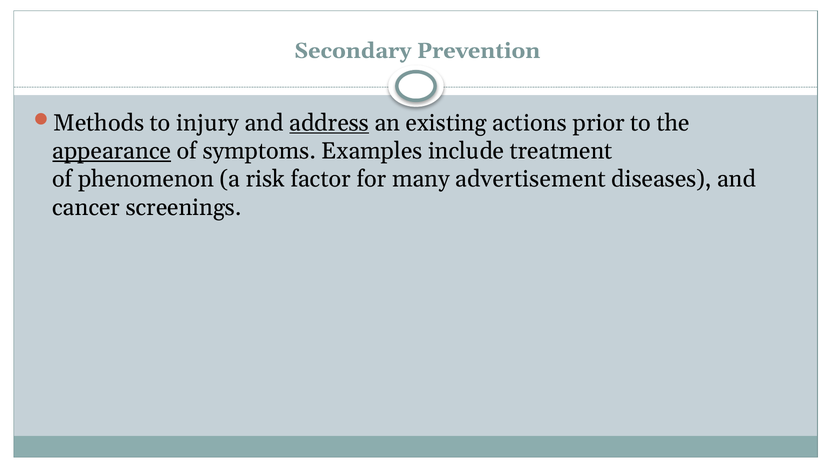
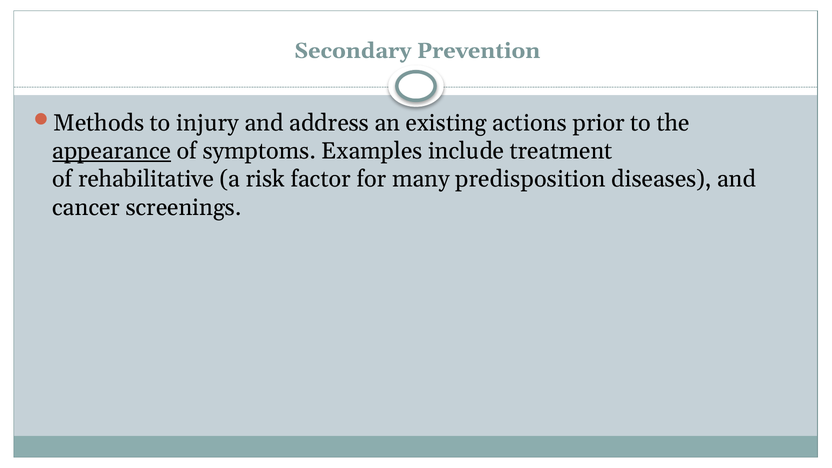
address underline: present -> none
phenomenon: phenomenon -> rehabilitative
advertisement: advertisement -> predisposition
